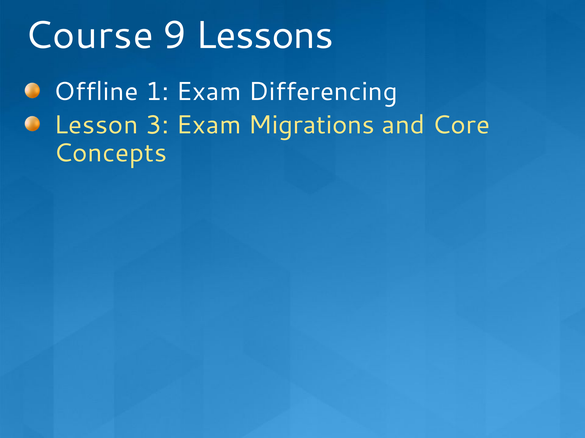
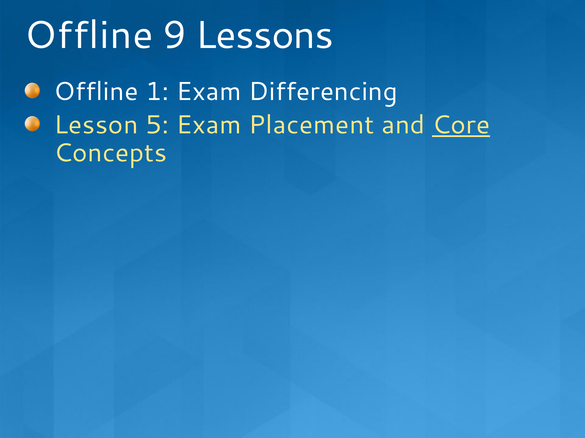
Course at (89, 35): Course -> Offline
3: 3 -> 5
Migrations: Migrations -> Placement
Core underline: none -> present
